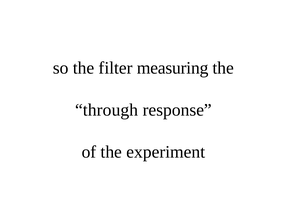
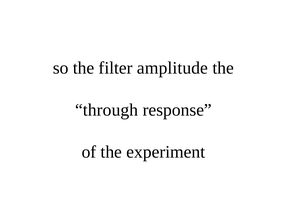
measuring: measuring -> amplitude
